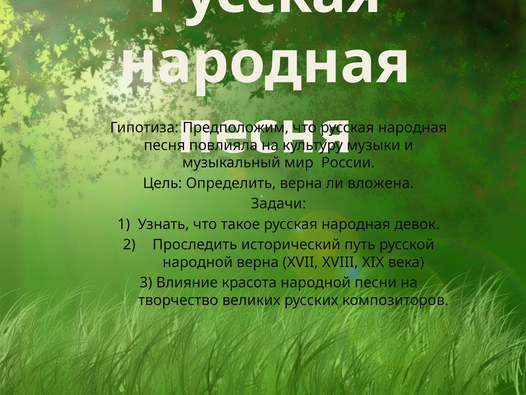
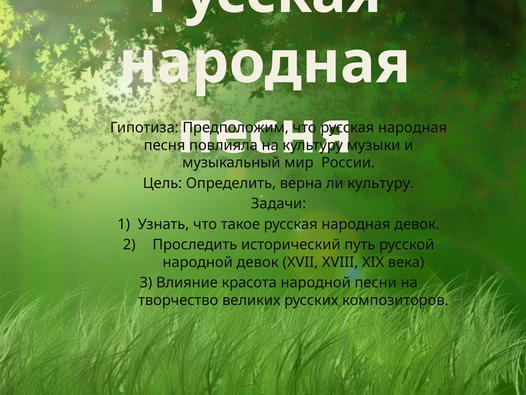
ли вложена: вложена -> культуру
народной верна: верна -> девок
